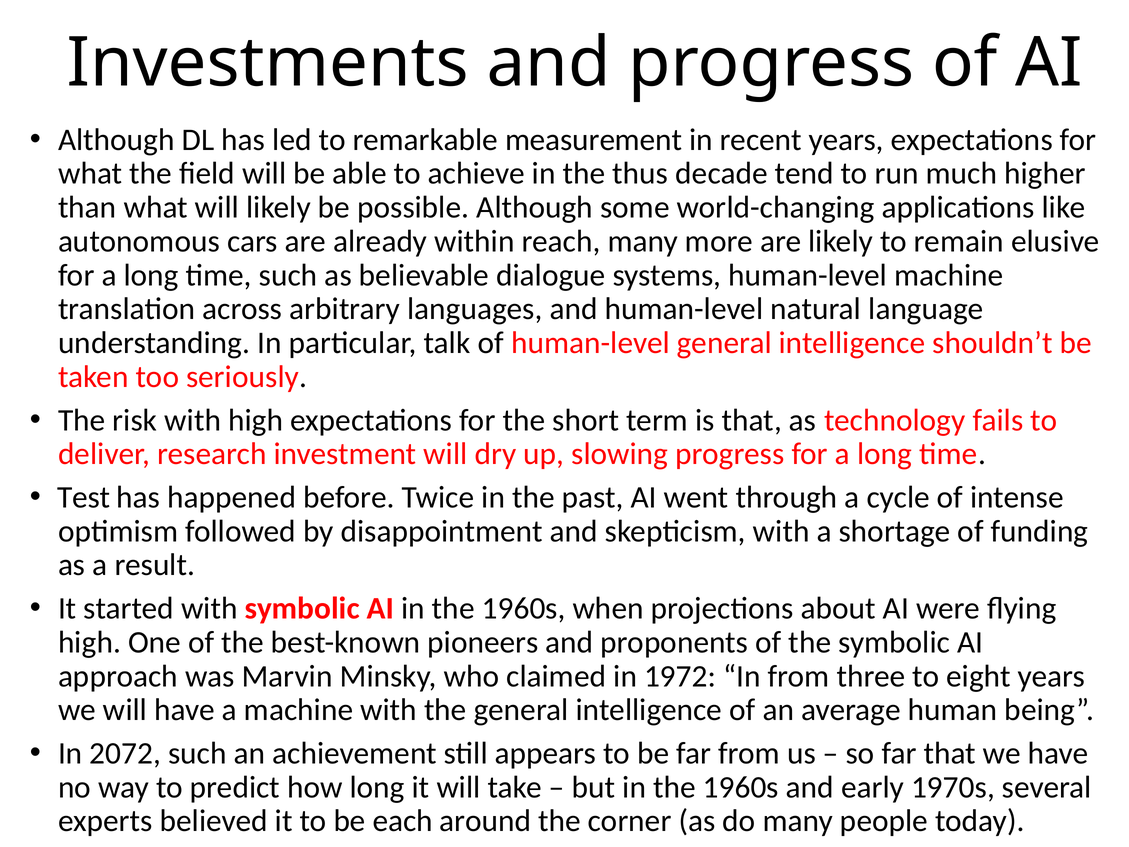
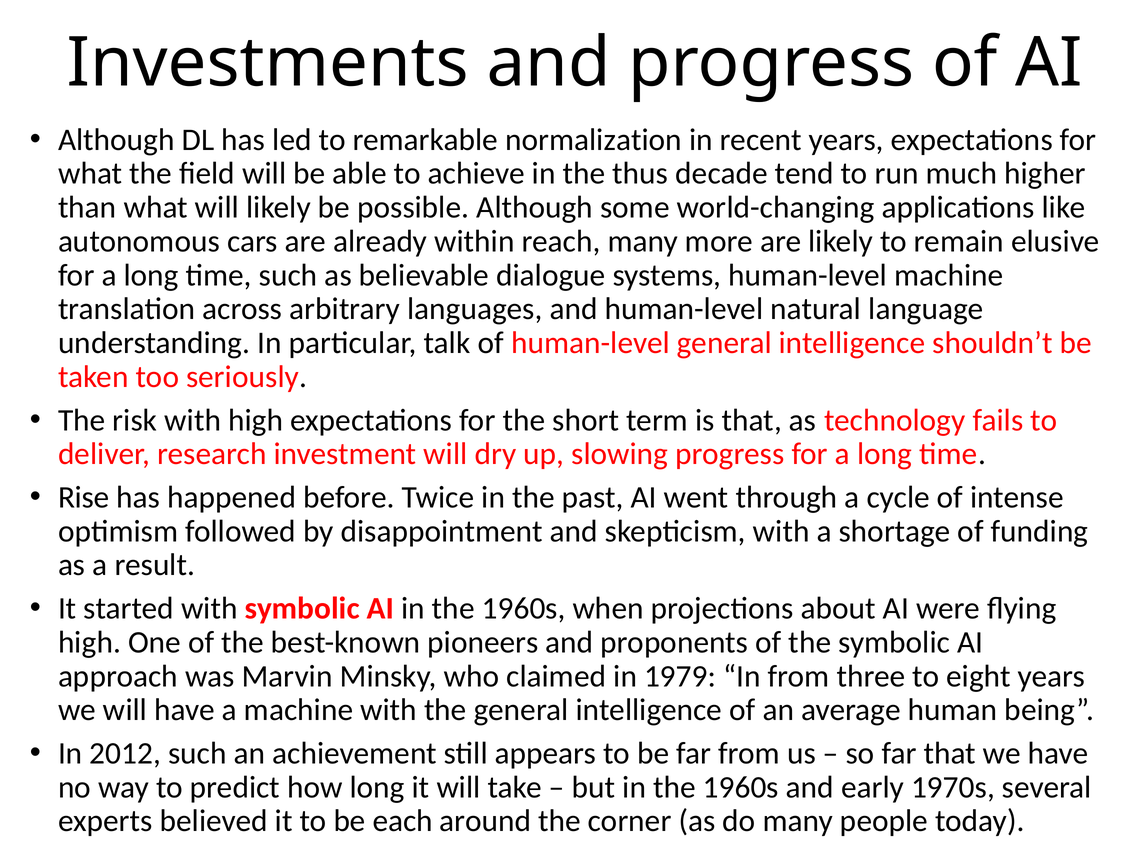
measurement: measurement -> normalization
Test: Test -> Rise
1972: 1972 -> 1979
2072: 2072 -> 2012
